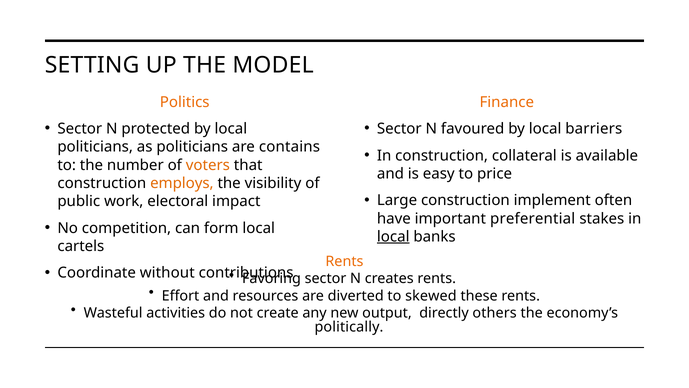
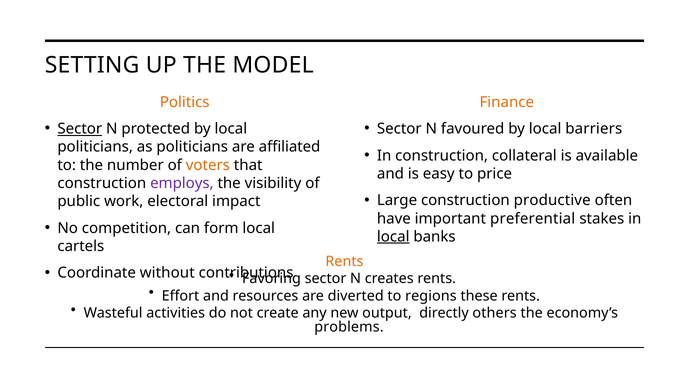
Sector at (80, 129) underline: none -> present
contains: contains -> affiliated
employs colour: orange -> purple
implement: implement -> productive
skewed: skewed -> regions
politically: politically -> problems
